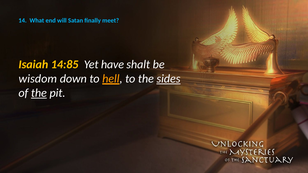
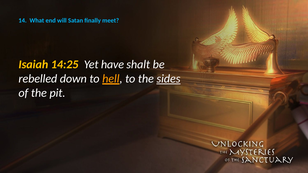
14:85: 14:85 -> 14:25
wisdom: wisdom -> rebelled
the at (39, 93) underline: present -> none
